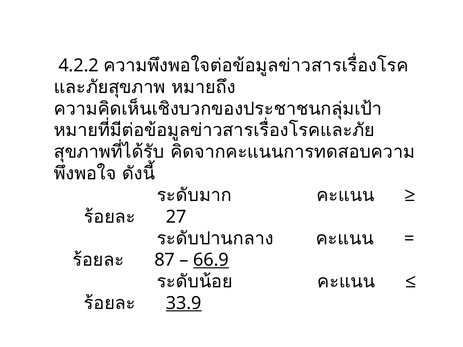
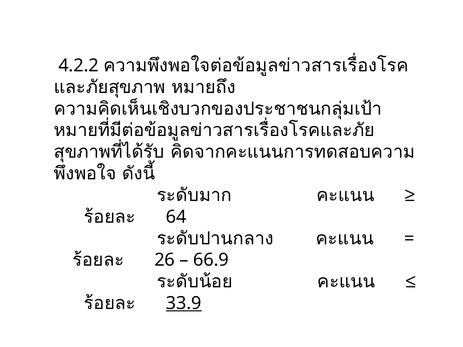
27: 27 -> 64
87: 87 -> 26
66.9 underline: present -> none
